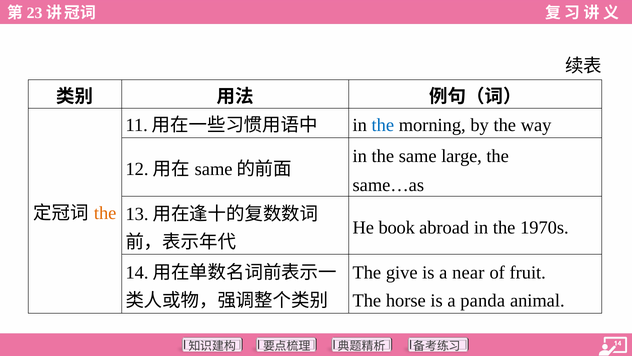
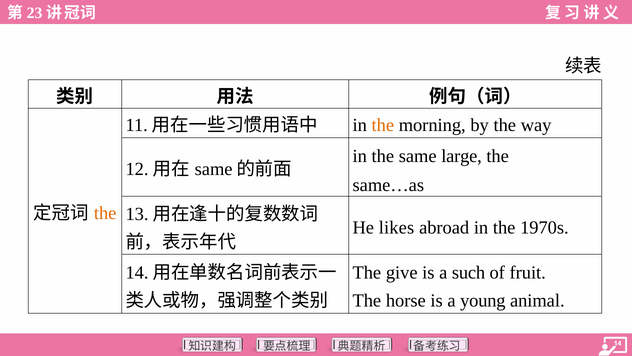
the at (383, 125) colour: blue -> orange
book: book -> likes
near: near -> such
panda: panda -> young
